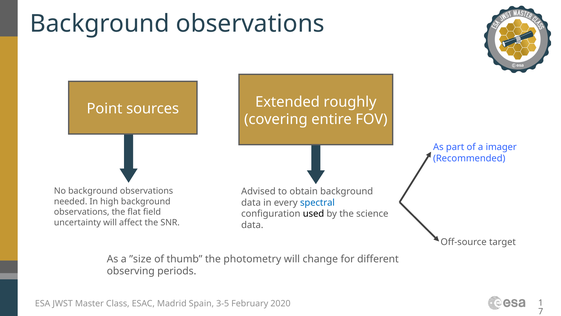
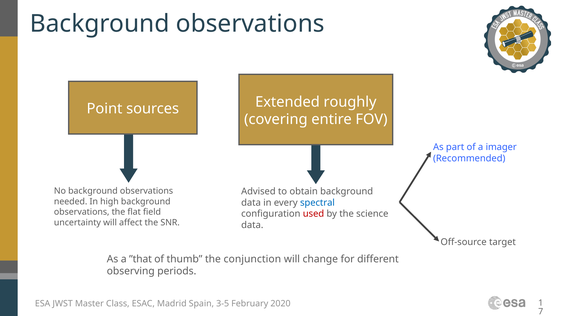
used colour: black -> red
”size: ”size -> ”that
photometry: photometry -> conjunction
